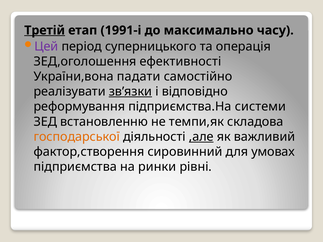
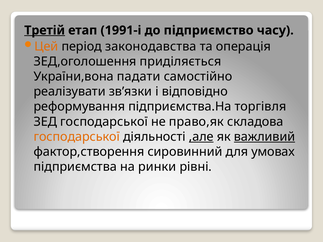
максимально: максимально -> підприємство
Цей colour: purple -> orange
суперницького: суперницького -> законодавства
ефективності: ефективності -> приділяється
зв’язки underline: present -> none
системи: системи -> торгівля
ЗЕД встановленню: встановленню -> господарської
темпи,як: темпи,як -> право,як
важливий underline: none -> present
